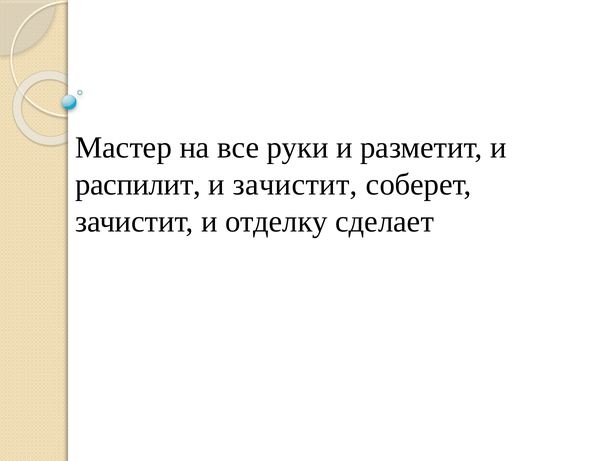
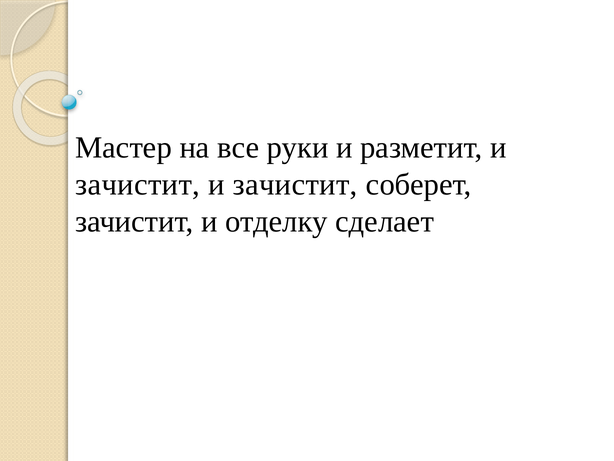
распилит at (138, 185): распилит -> зачистит
